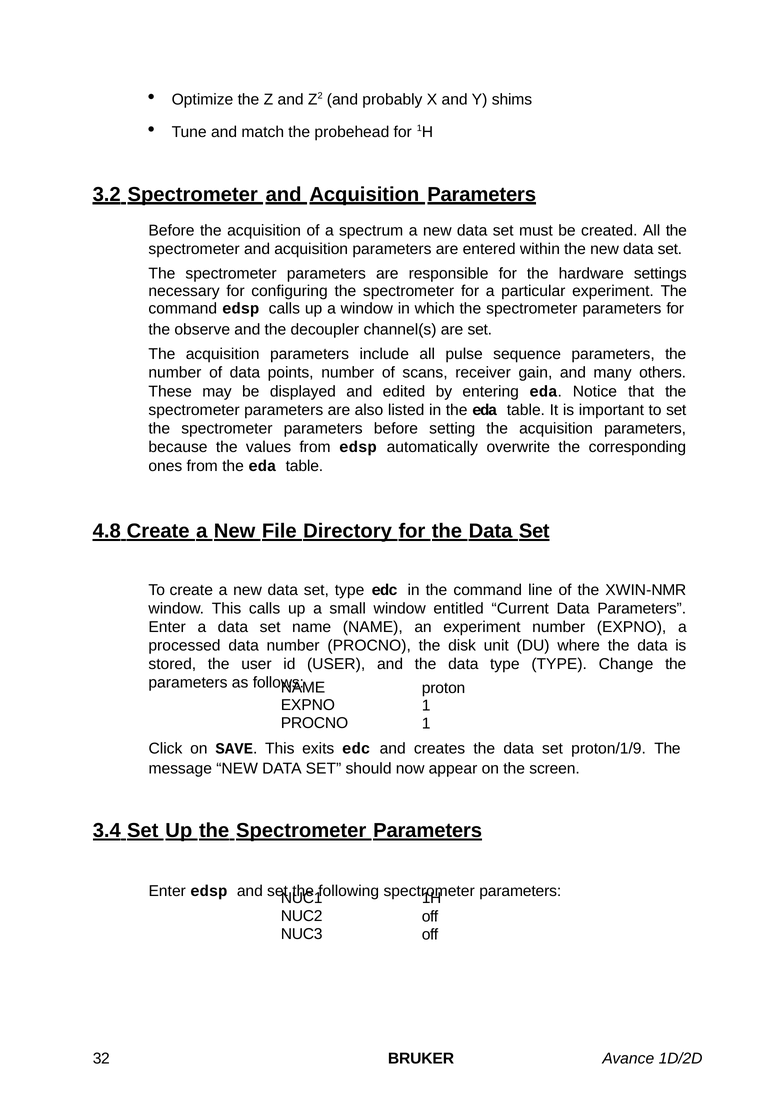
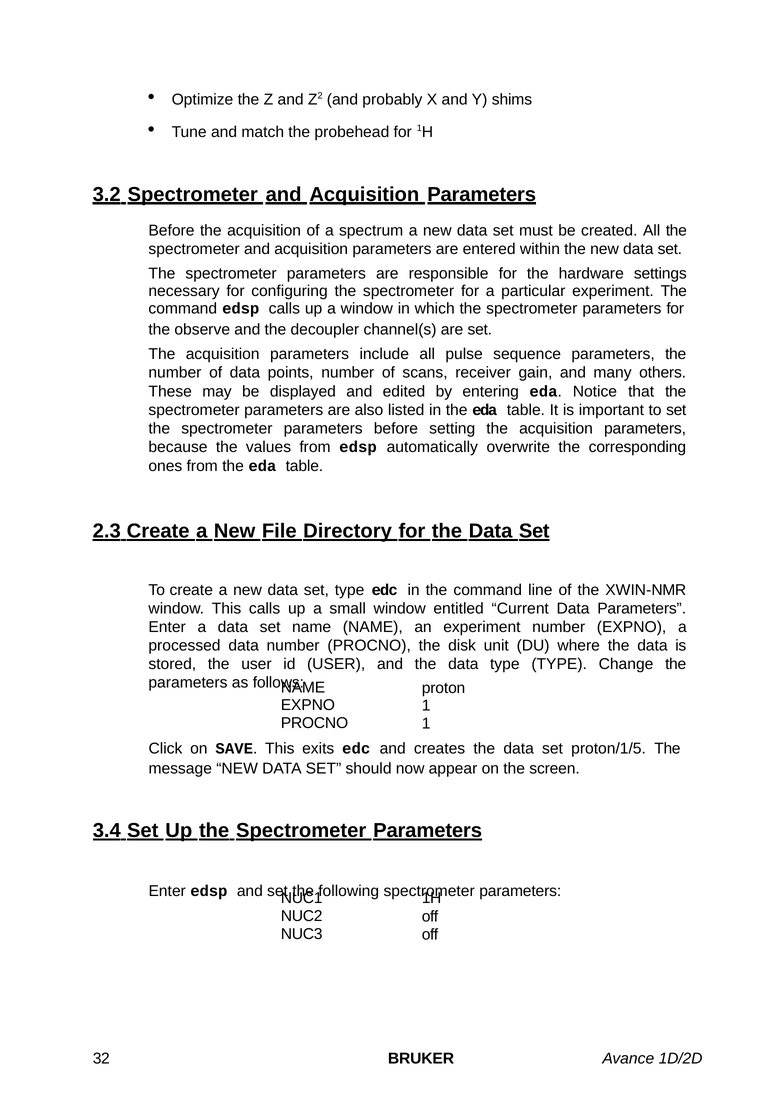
4.8: 4.8 -> 2.3
proton/1/9: proton/1/9 -> proton/1/5
